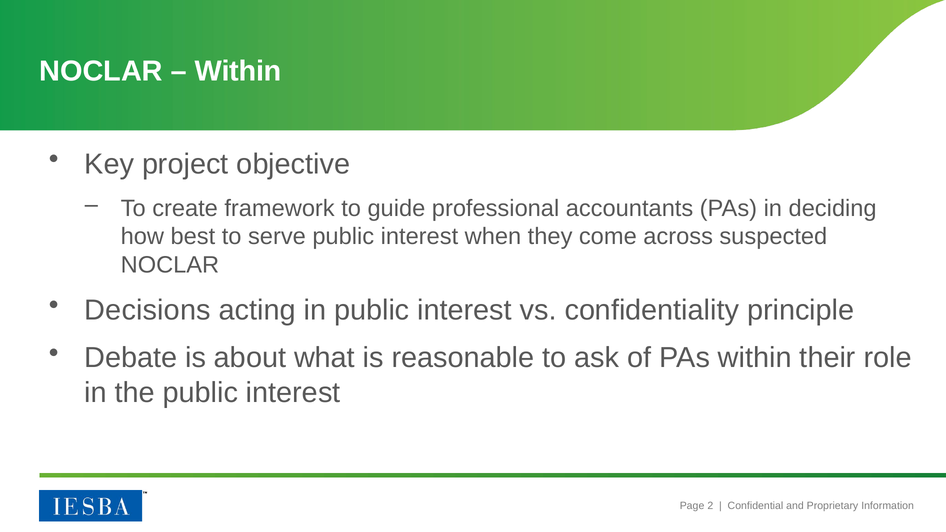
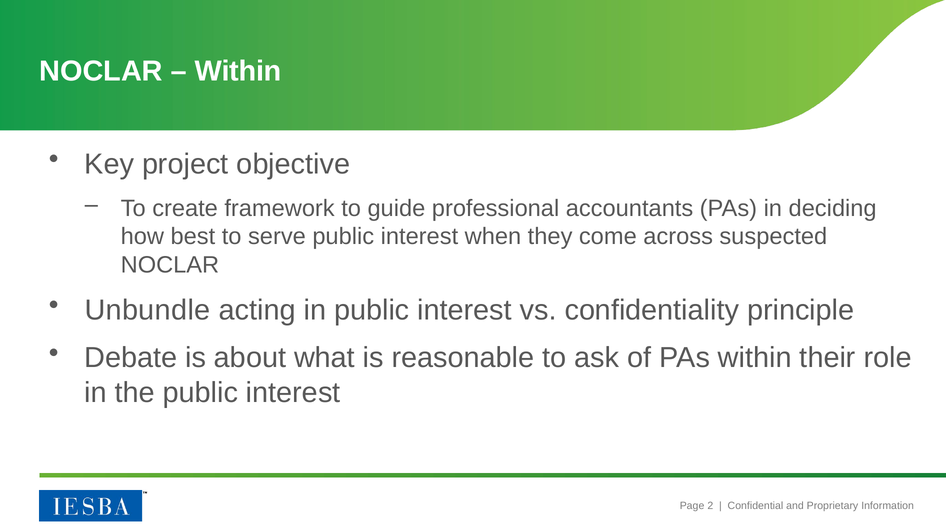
Decisions: Decisions -> Unbundle
